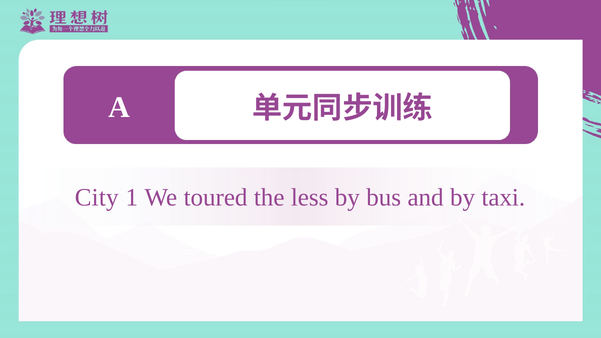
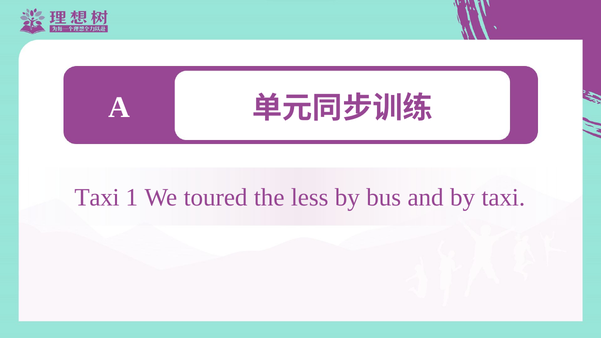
City at (97, 198): City -> Taxi
